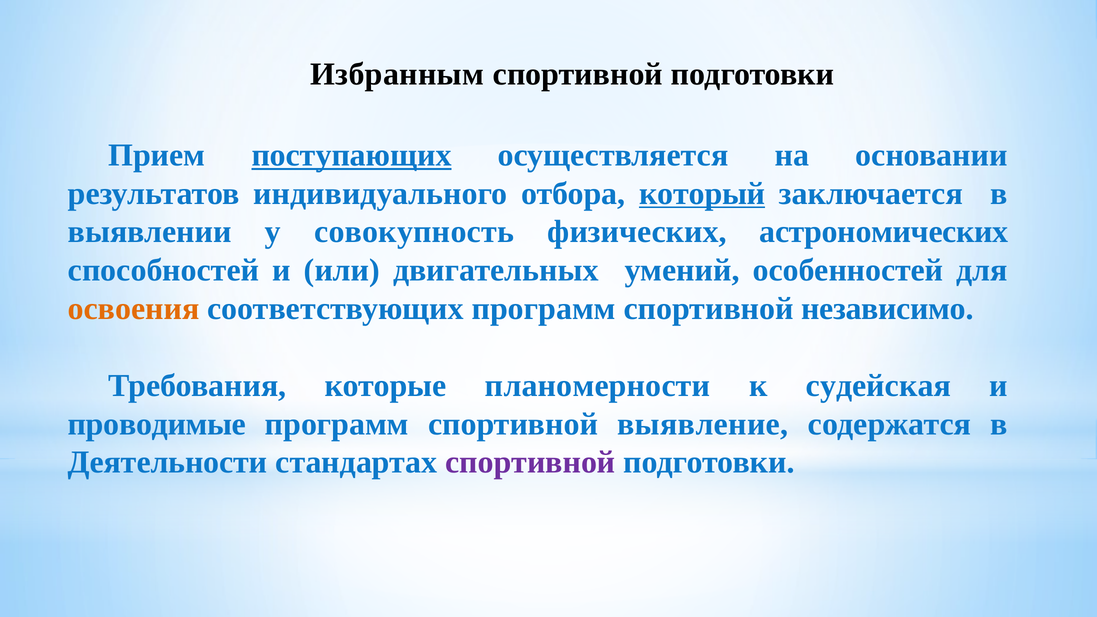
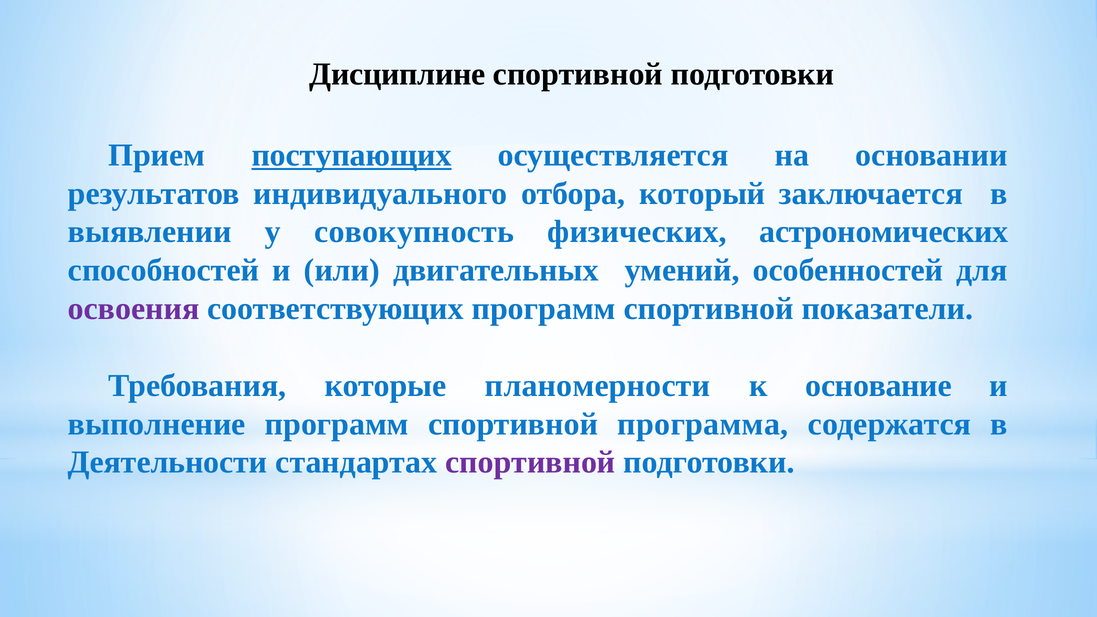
Избранным: Избранным -> Дисциплине
который underline: present -> none
освоения colour: orange -> purple
независимо: независимо -> показатели
судейская: судейская -> основание
проводимые: проводимые -> выполнение
выявление: выявление -> программа
